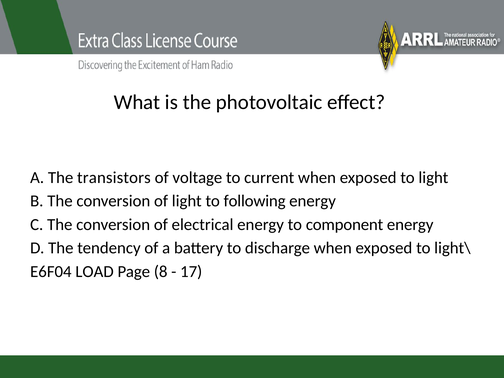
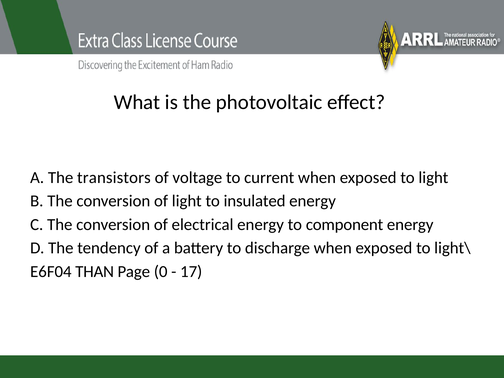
following: following -> insulated
LOAD: LOAD -> THAN
8: 8 -> 0
